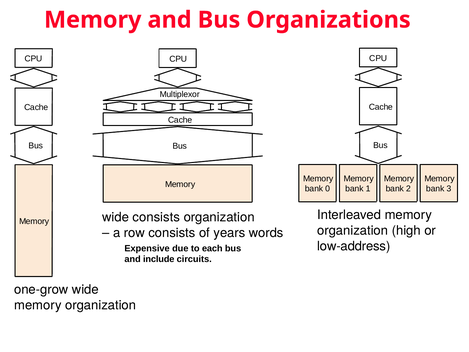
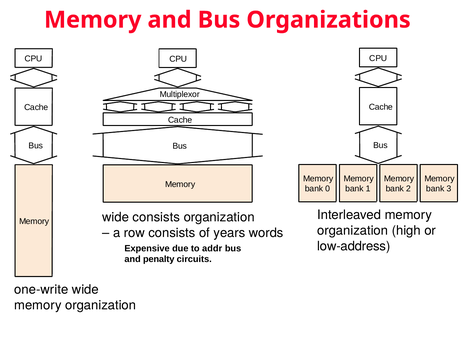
each: each -> addr
include: include -> penalty
one-grow: one-grow -> one-write
